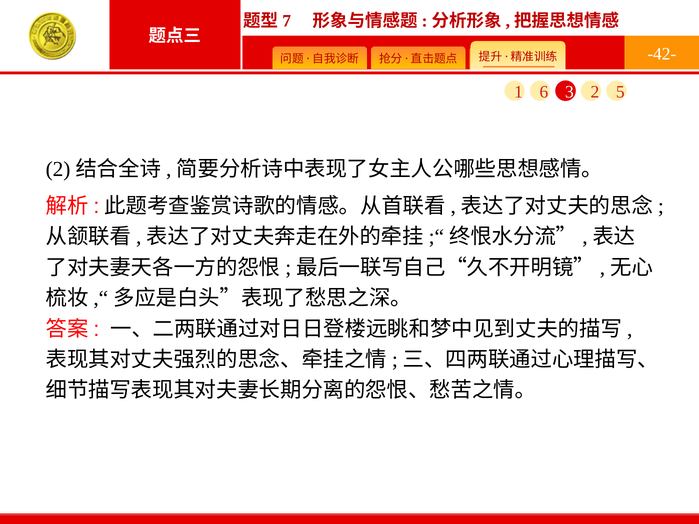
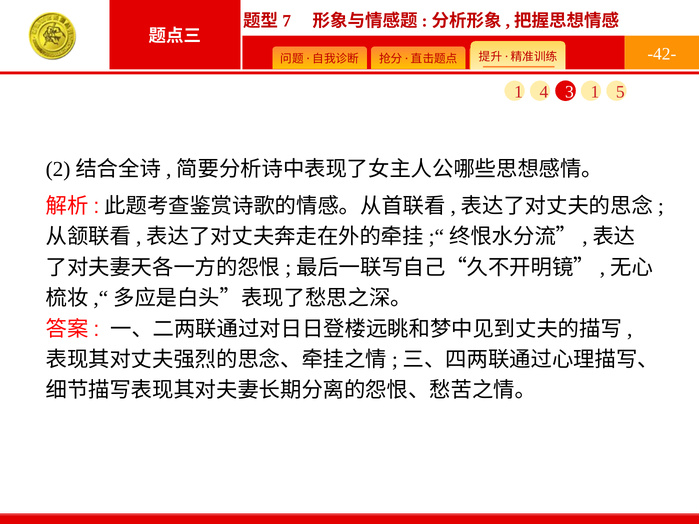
6: 6 -> 4
3 2: 2 -> 1
